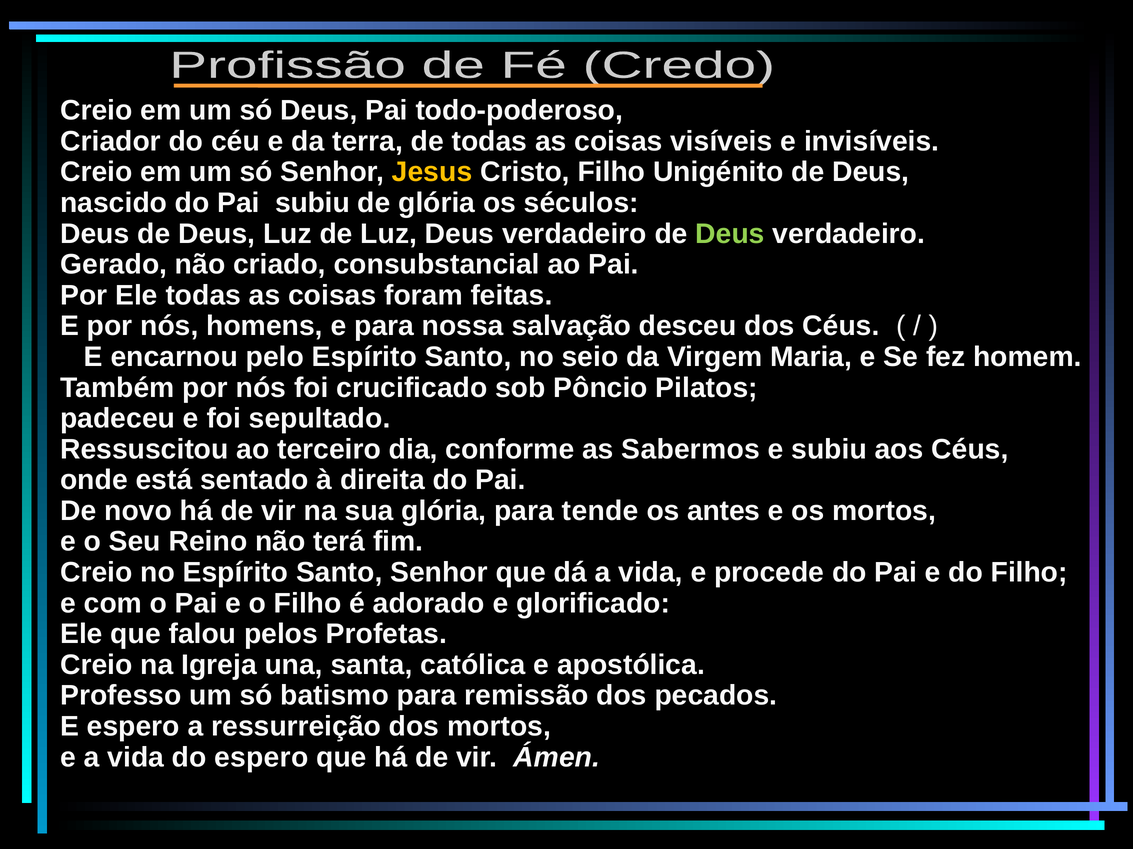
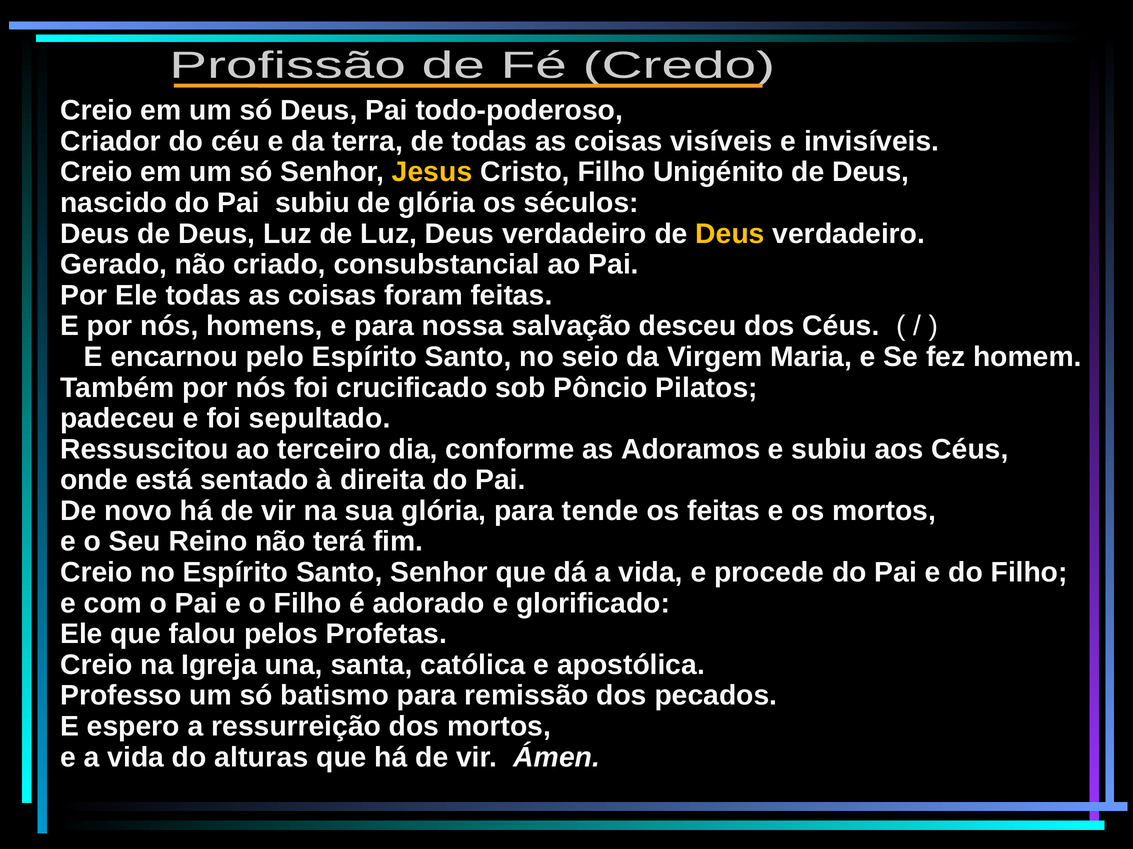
Deus at (730, 234) colour: light green -> yellow
Sabermos: Sabermos -> Adoramos
os antes: antes -> feitas
do espero: espero -> alturas
